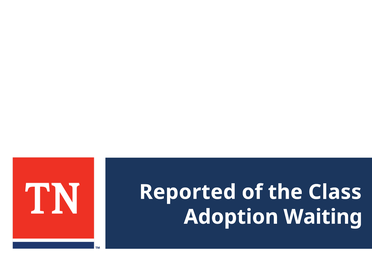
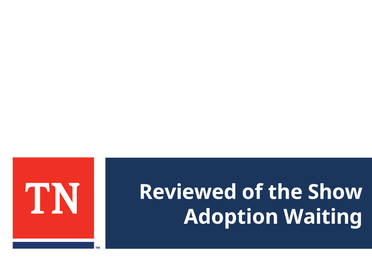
Reported: Reported -> Reviewed
Class: Class -> Show
